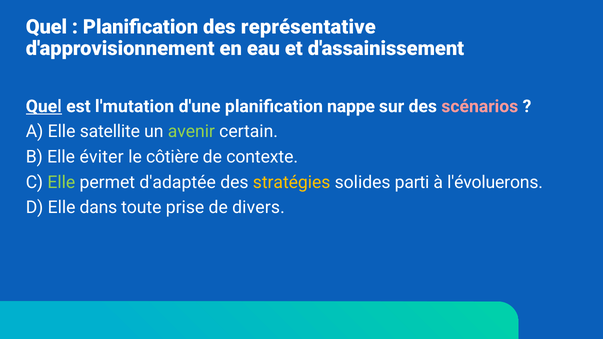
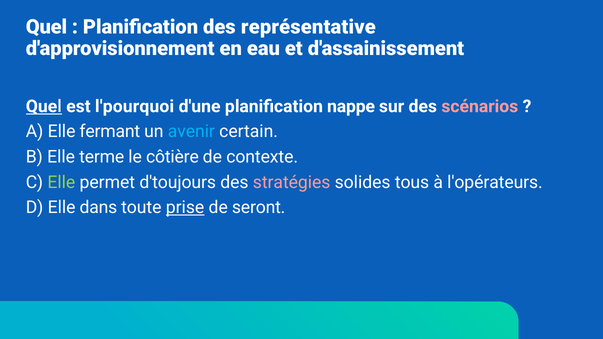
l'mutation: l'mutation -> l'pourquoi
satellite: satellite -> fermant
avenir colour: light green -> light blue
éviter: éviter -> terme
d'adaptée: d'adaptée -> d'toujours
stratégies colour: yellow -> pink
parti: parti -> tous
l'évoluerons: l'évoluerons -> l'opérateurs
prise underline: none -> present
divers: divers -> seront
